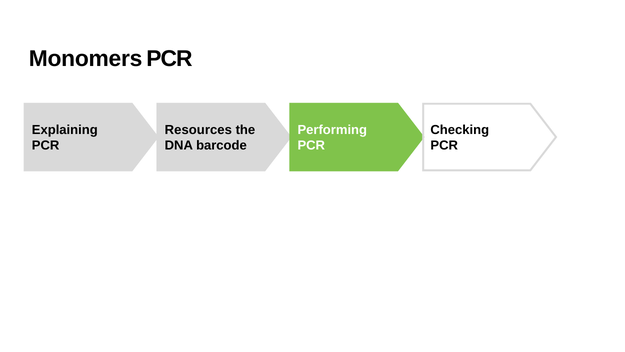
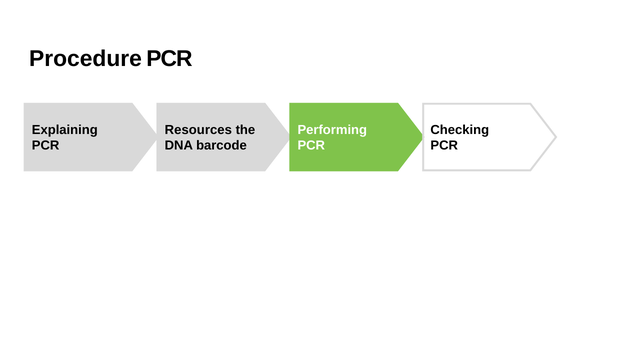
Monomers: Monomers -> Procedure
